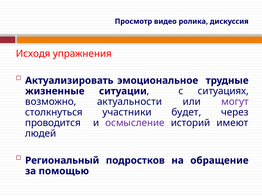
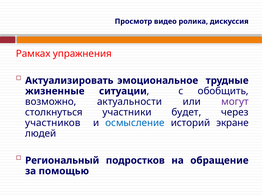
Исходя: Исходя -> Рамках
ситуациях: ситуациях -> обобщить
проводится: проводится -> участников
осмысление colour: purple -> blue
имеют: имеют -> экране
